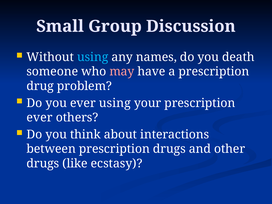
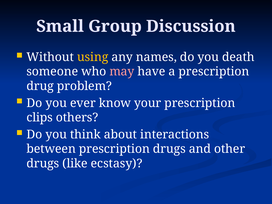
using at (93, 57) colour: light blue -> yellow
ever using: using -> know
ever at (40, 118): ever -> clips
